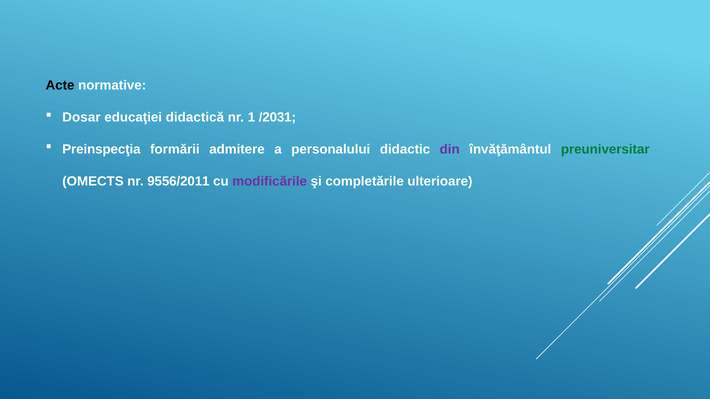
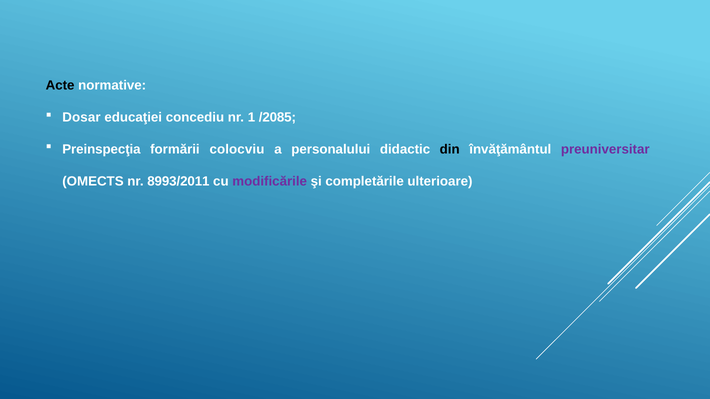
didactică: didactică -> concediu
/2031: /2031 -> /2085
admitere: admitere -> colocviu
din colour: purple -> black
preuniversitar colour: green -> purple
9556/2011: 9556/2011 -> 8993/2011
